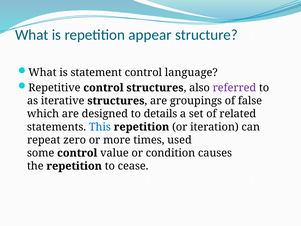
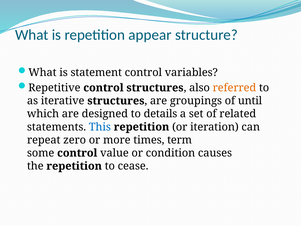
language: language -> variables
referred colour: purple -> orange
false: false -> until
used: used -> term
